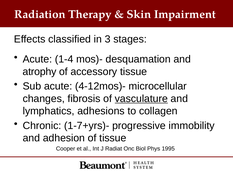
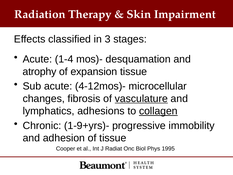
accessory: accessory -> expansion
collagen underline: none -> present
1-7+yrs)-: 1-7+yrs)- -> 1-9+yrs)-
